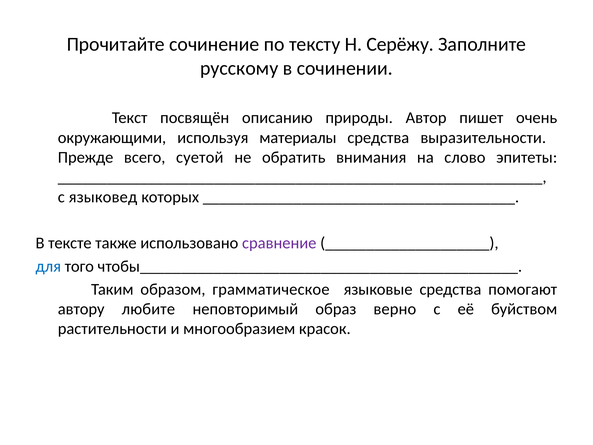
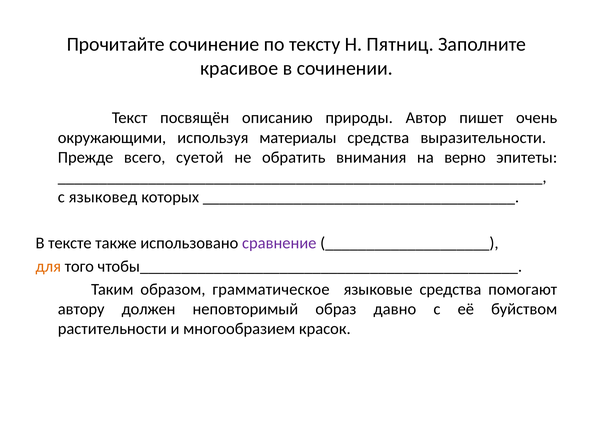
Серёжу: Серёжу -> Пятниц
русскому: русскому -> красивое
слово: слово -> верно
для colour: blue -> orange
любите: любите -> должен
верно: верно -> давно
